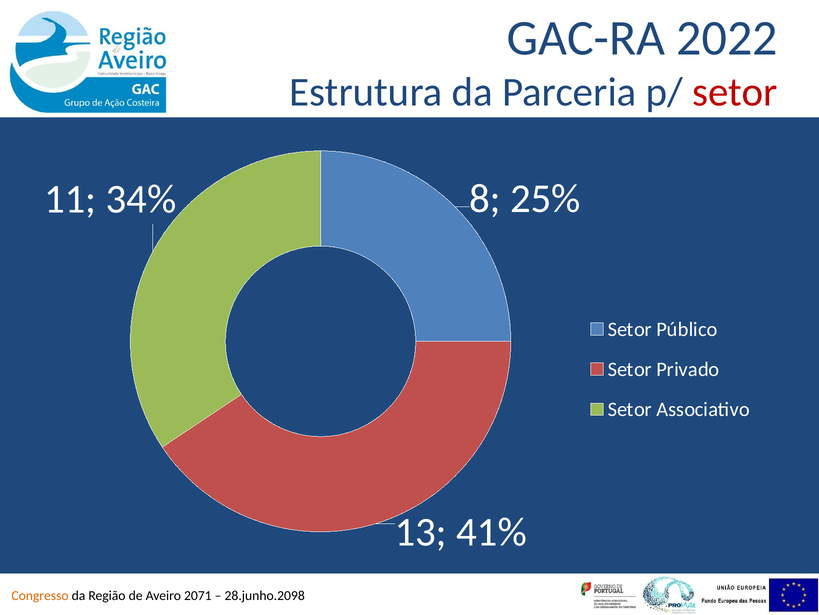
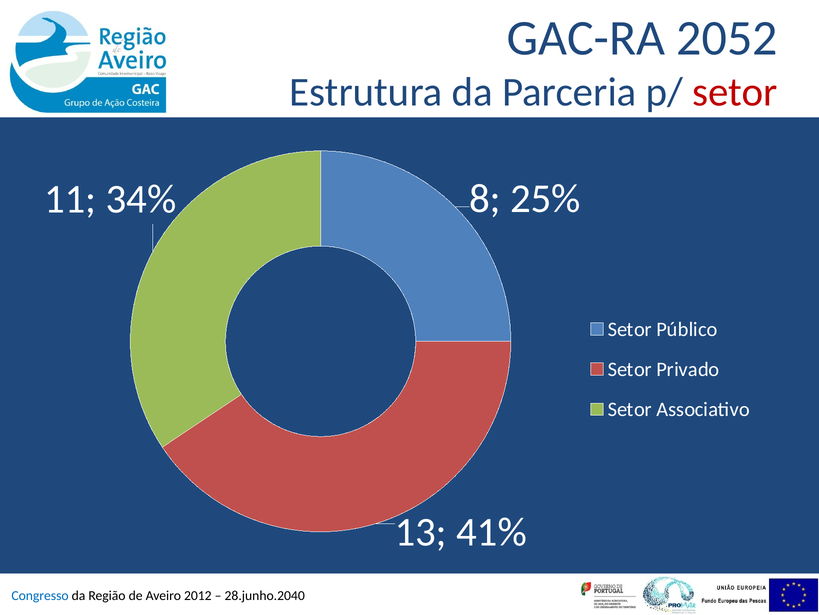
2022: 2022 -> 2052
Congresso colour: orange -> blue
2071: 2071 -> 2012
28.junho.2098: 28.junho.2098 -> 28.junho.2040
